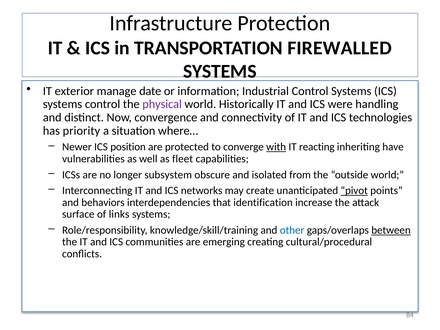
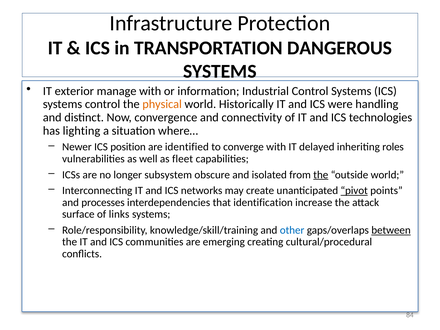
FIREWALLED: FIREWALLED -> DANGEROUS
manage date: date -> with
physical colour: purple -> orange
priority: priority -> lighting
protected: protected -> identified
with at (276, 147) underline: present -> none
reacting: reacting -> delayed
have: have -> roles
the at (321, 175) underline: none -> present
behaviors: behaviors -> processes
